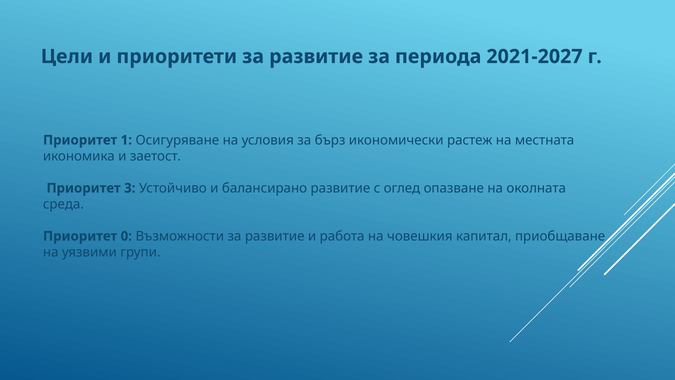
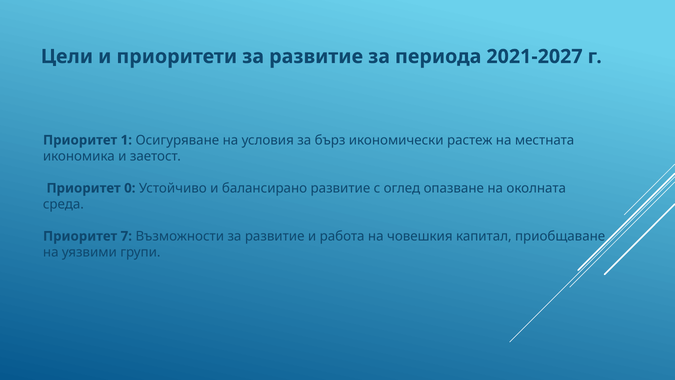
3: 3 -> 0
0: 0 -> 7
